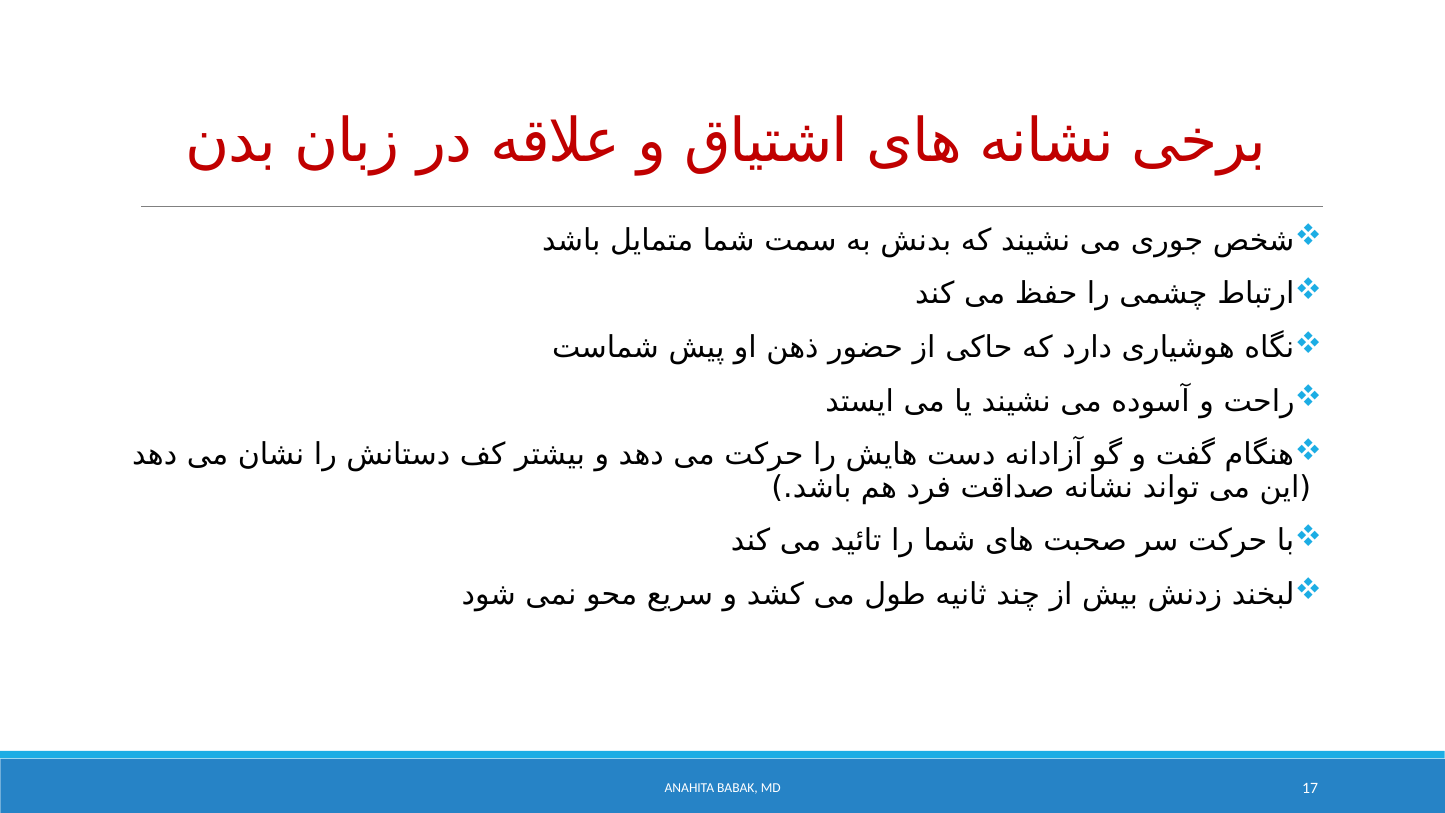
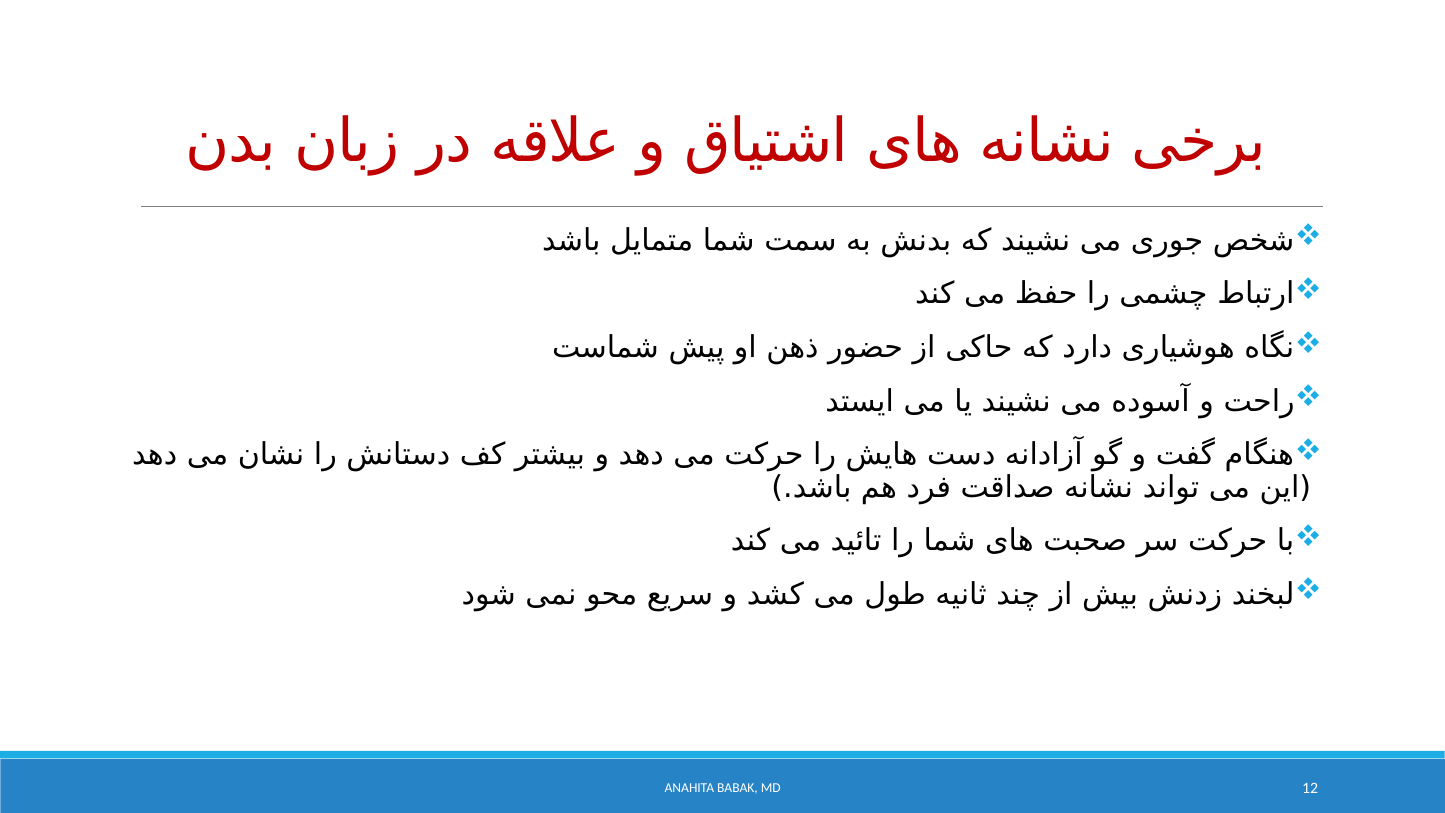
17: 17 -> 12
